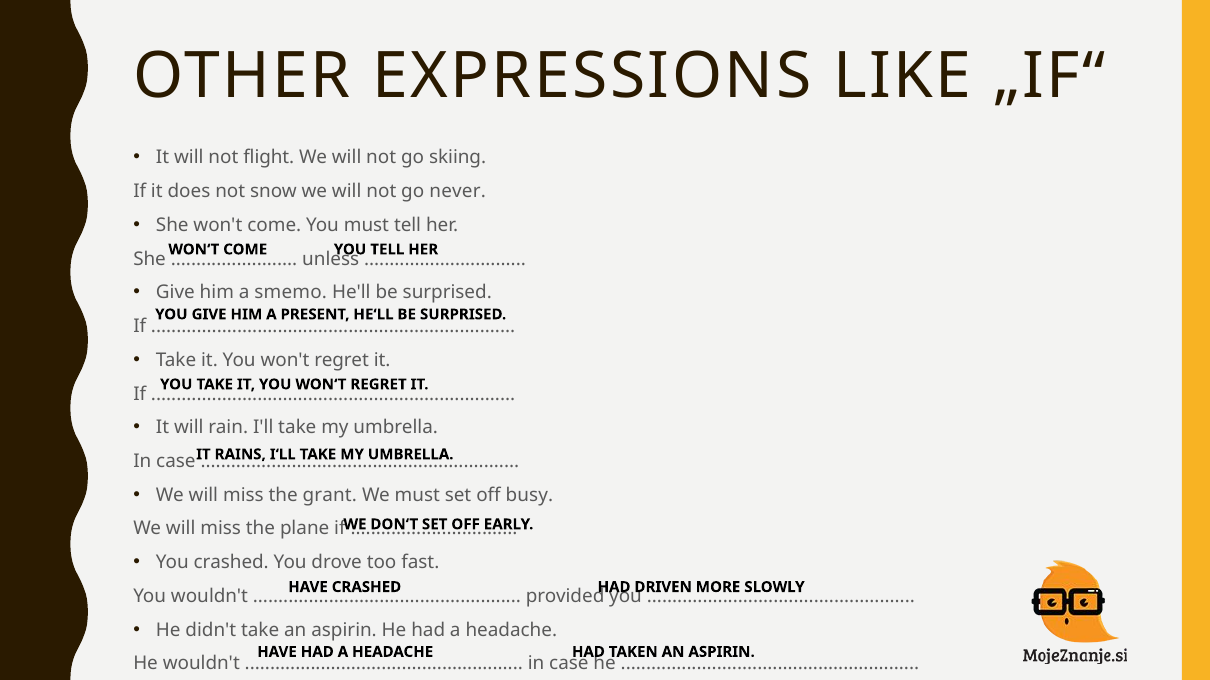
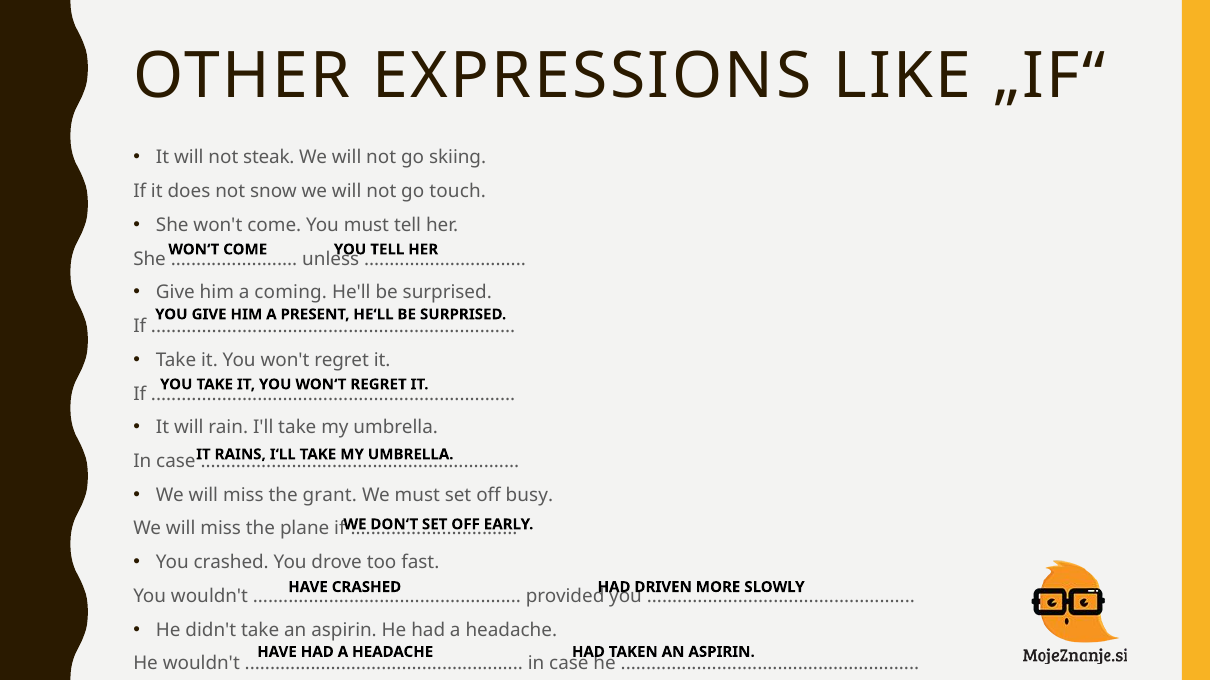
flight: flight -> steak
never: never -> touch
smemo: smemo -> coming
